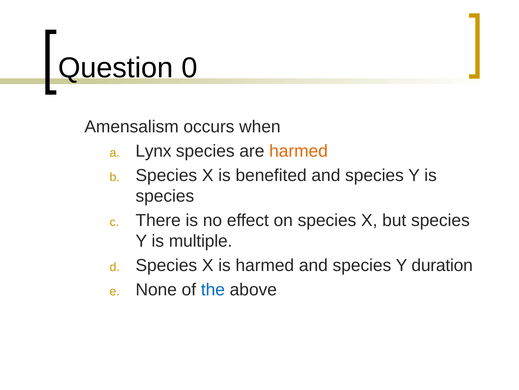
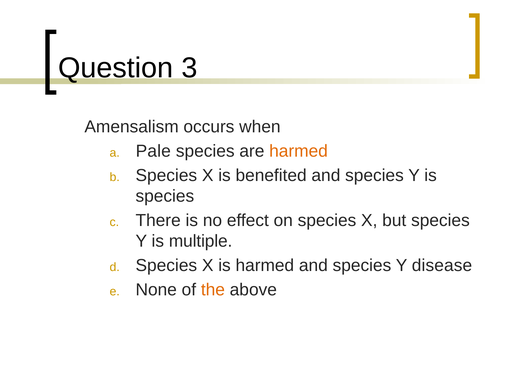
0: 0 -> 3
Lynx: Lynx -> Pale
duration: duration -> disease
the colour: blue -> orange
